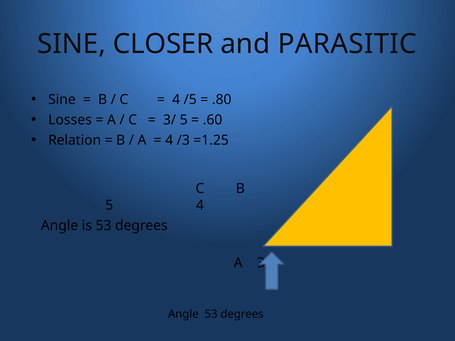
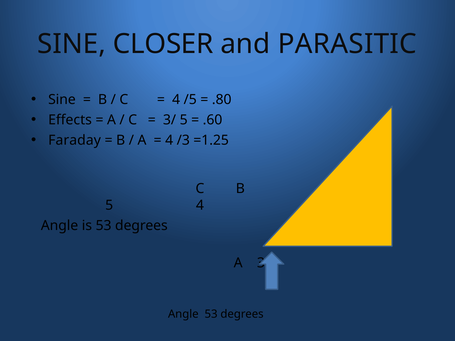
Losses: Losses -> Effects
Relation: Relation -> Faraday
